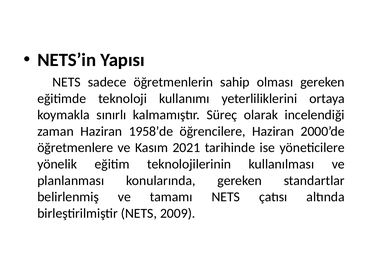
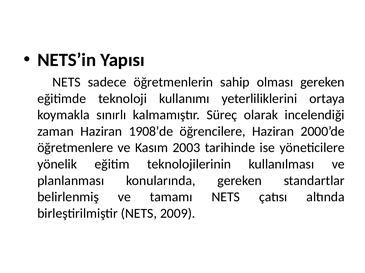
1958’de: 1958’de -> 1908’de
2021: 2021 -> 2003
